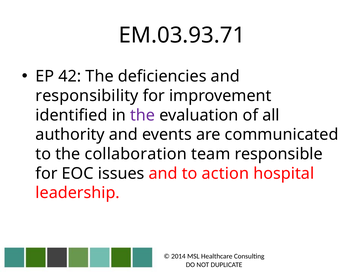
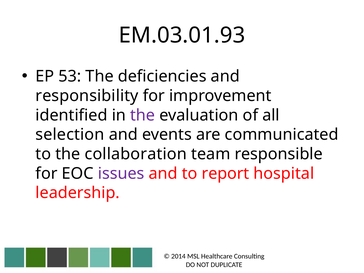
EM.03.93.71: EM.03.93.71 -> EM.03.01.93
42: 42 -> 53
authority: authority -> selection
issues colour: black -> purple
action: action -> report
